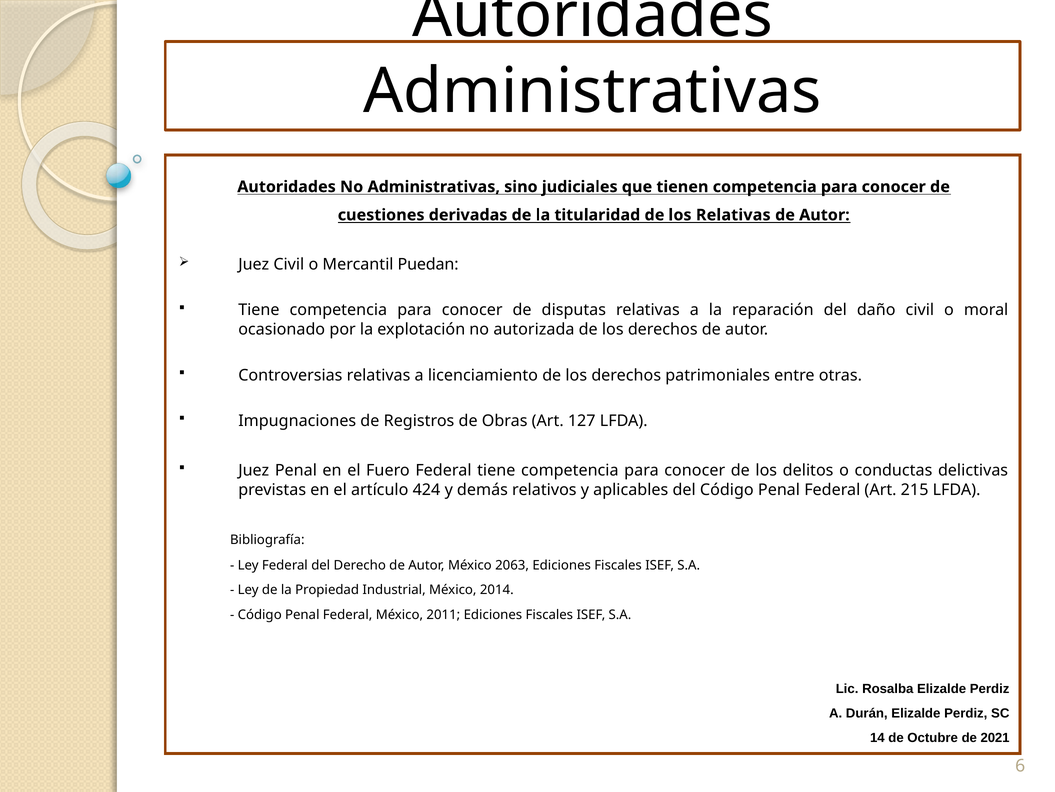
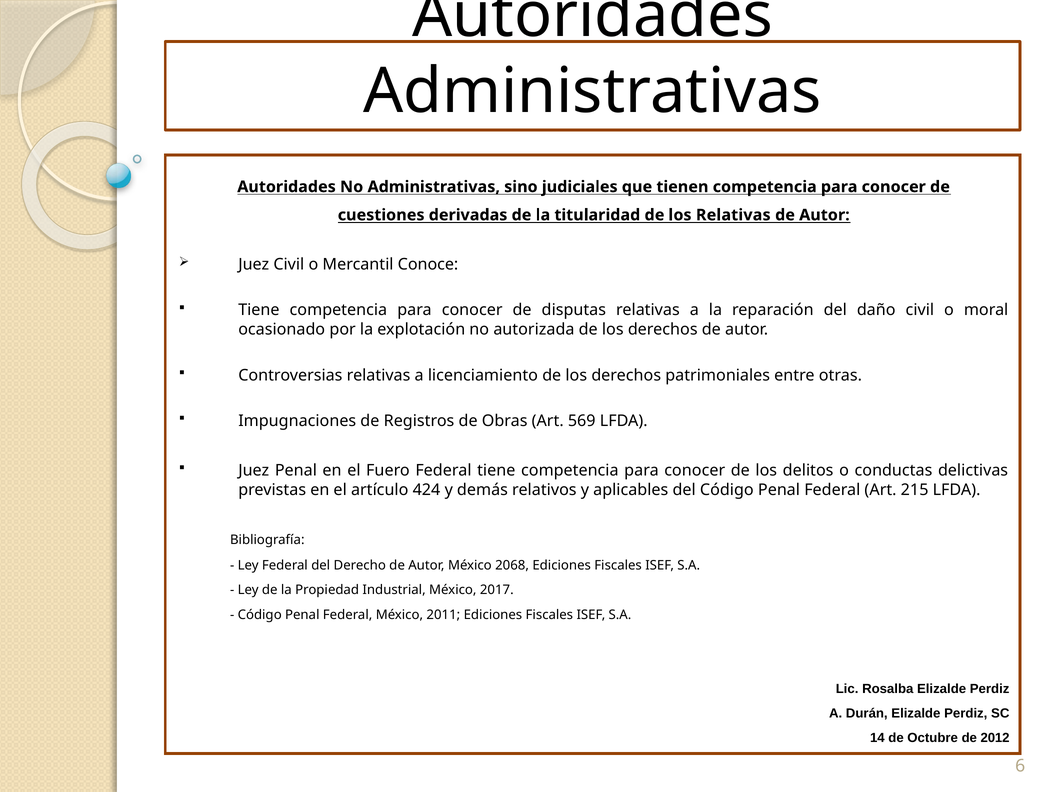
Puedan: Puedan -> Conoce
127: 127 -> 569
2063: 2063 -> 2068
2014: 2014 -> 2017
2021: 2021 -> 2012
